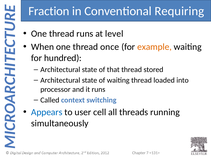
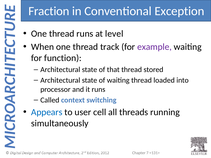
Requiring: Requiring -> Exception
once: once -> track
example colour: orange -> purple
hundred: hundred -> function
